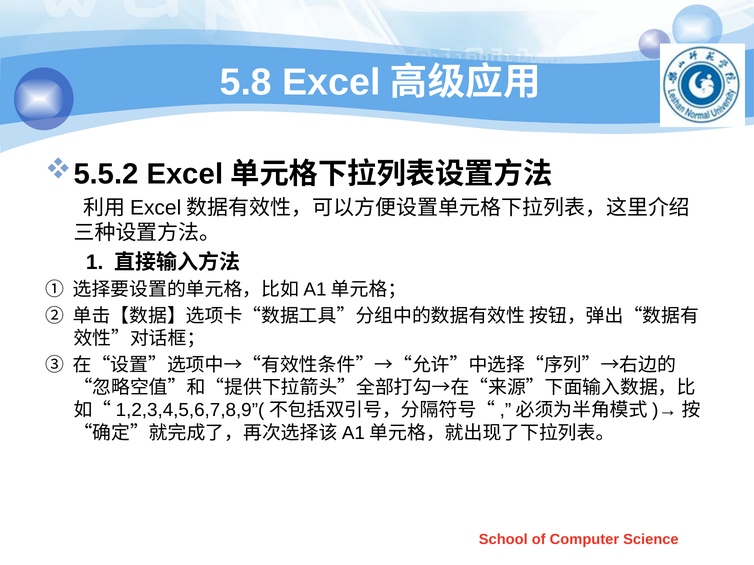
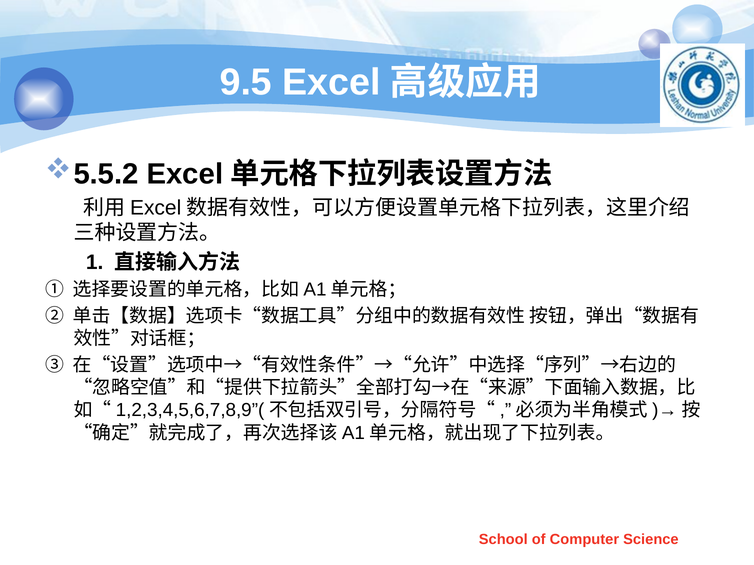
5.8: 5.8 -> 9.5
